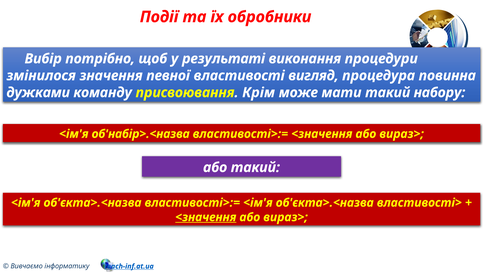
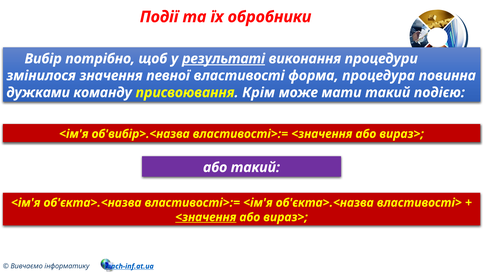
результаті underline: none -> present
вигляд: вигляд -> форма
набору: набору -> подією
об'набір>.<назва: об'набір>.<назва -> об'вибір>.<назва
